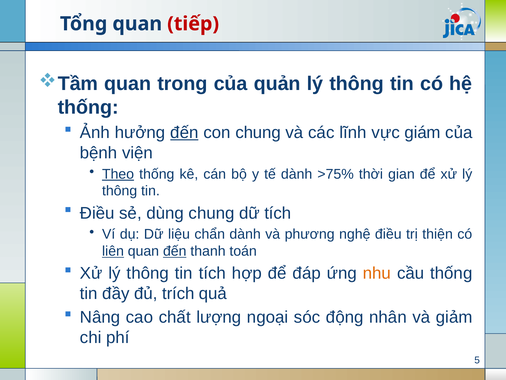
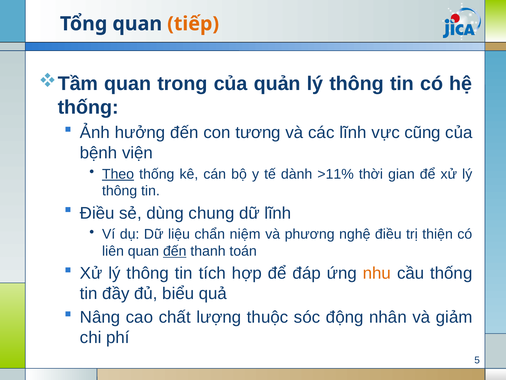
tiếp colour: red -> orange
đến at (184, 132) underline: present -> none
con chung: chung -> tương
giám: giám -> cũng
>75%: >75% -> >11%
dữ tích: tích -> lĩnh
chẩn dành: dành -> niệm
liên underline: present -> none
trích: trích -> biểu
ngoại: ngoại -> thuộc
